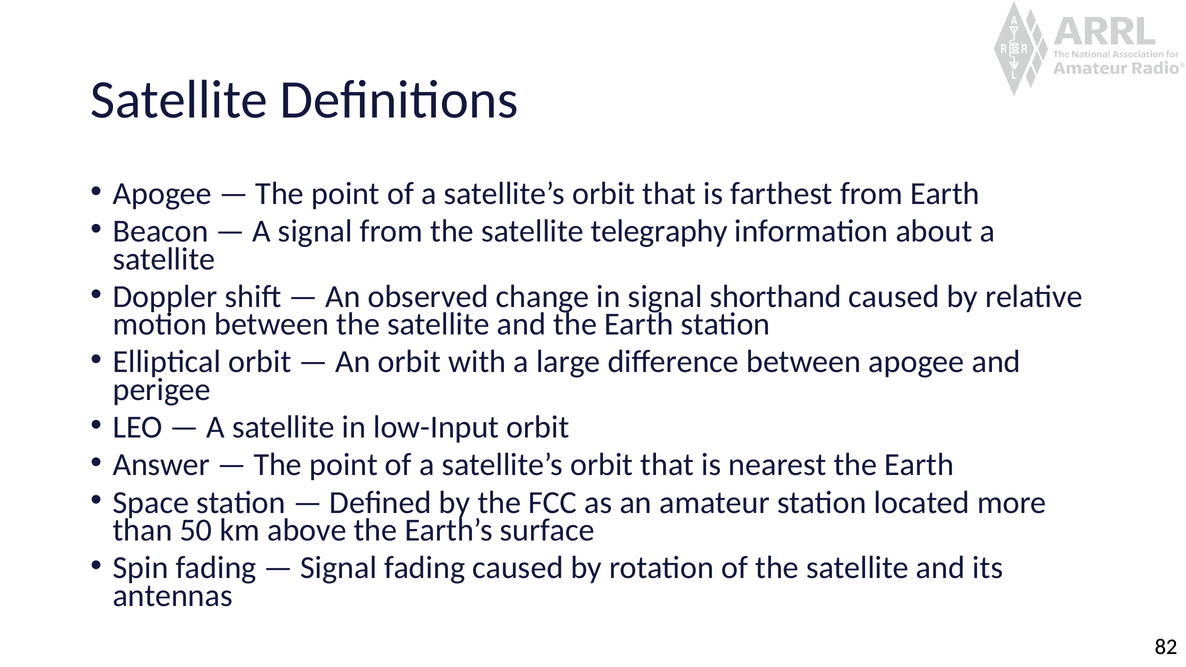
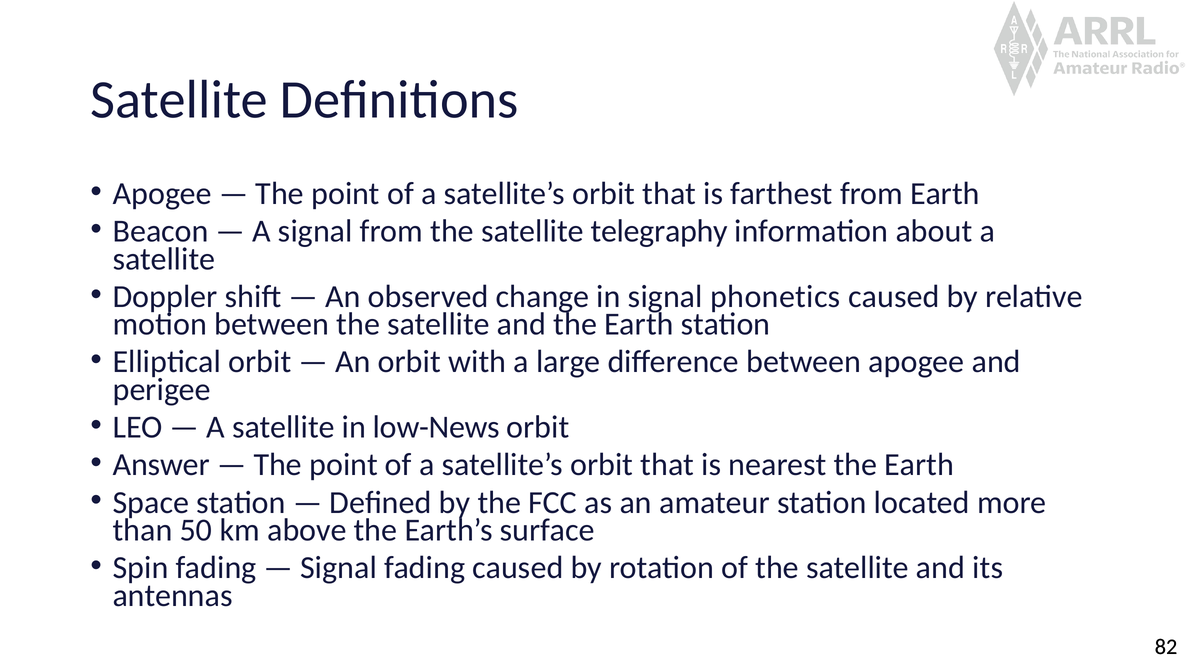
shorthand: shorthand -> phonetics
low-Input: low-Input -> low-News
